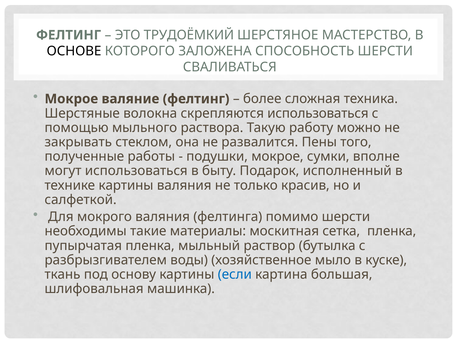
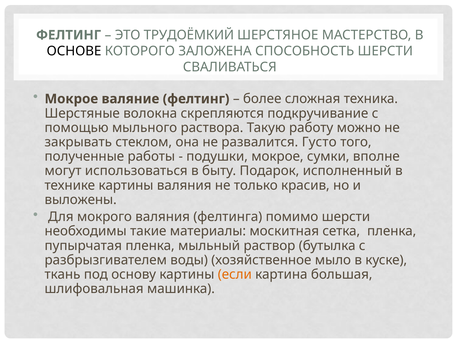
скрепляются использоваться: использоваться -> подкручивание
Пены: Пены -> Густо
салфеткой: салфеткой -> выложены
если colour: blue -> orange
